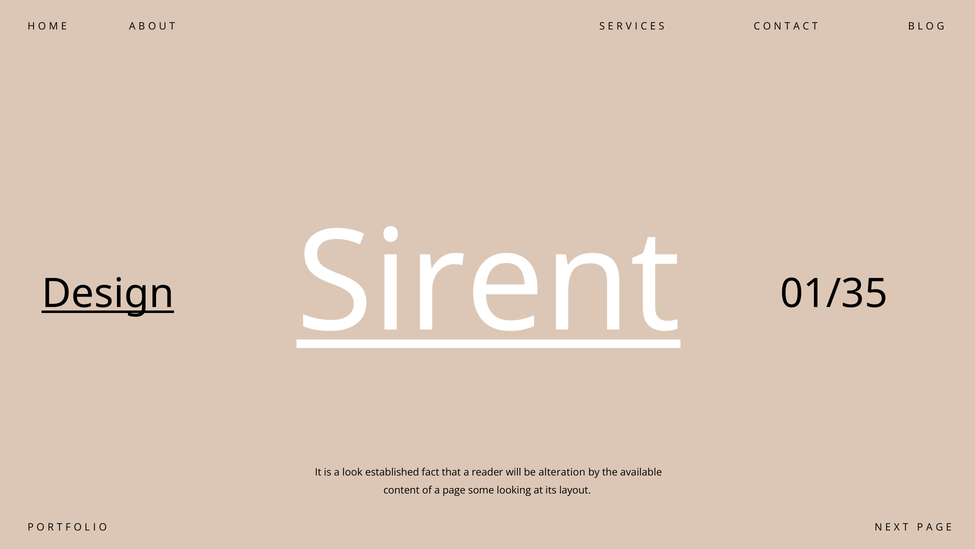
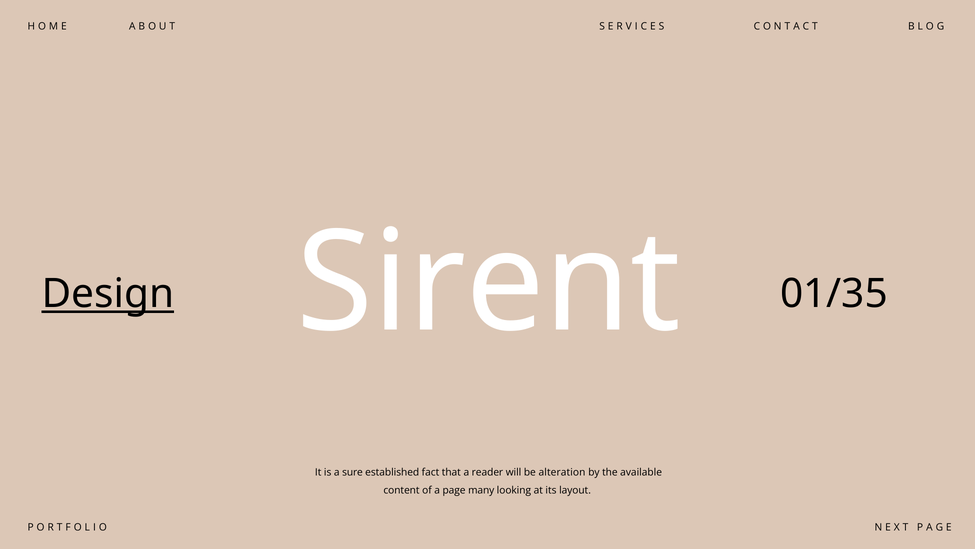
Sirent underline: present -> none
look: look -> sure
some: some -> many
